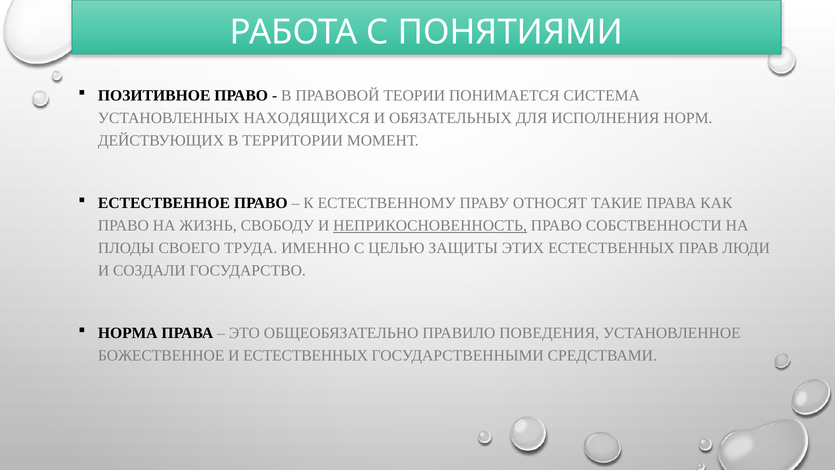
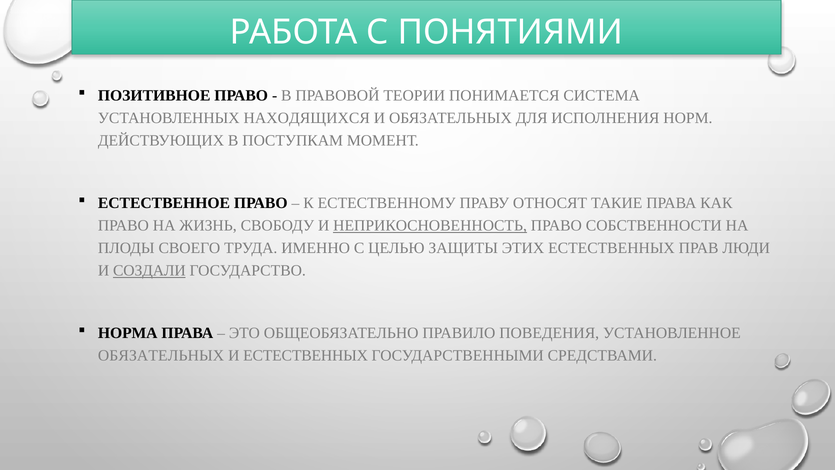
ТЕРРИТОРИИ: ТЕРРИТОРИИ -> ПОСТУПКАМ
СОЗДАЛИ underline: none -> present
БОЖЕСТВЕННОЕ at (161, 356): БОЖЕСТВЕННОЕ -> ОБЯЗАТЕЛЬНЫХ
